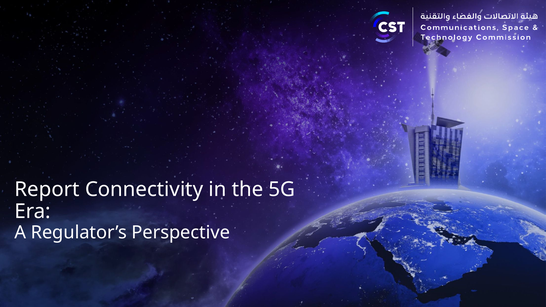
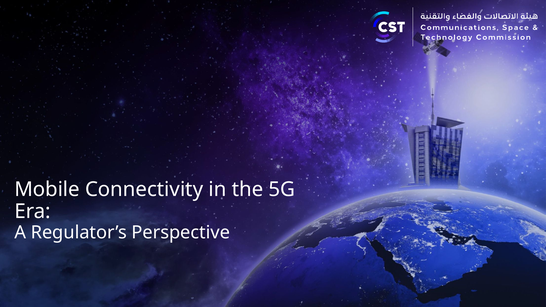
Report: Report -> Mobile
